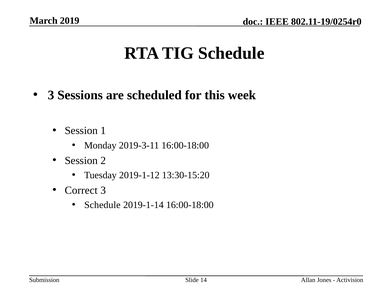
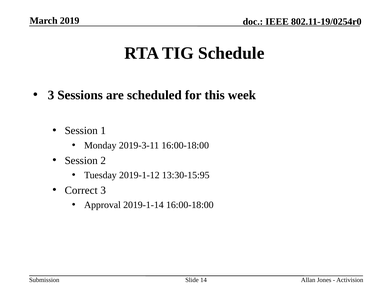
13:30-15:20: 13:30-15:20 -> 13:30-15:95
Schedule at (102, 205): Schedule -> Approval
